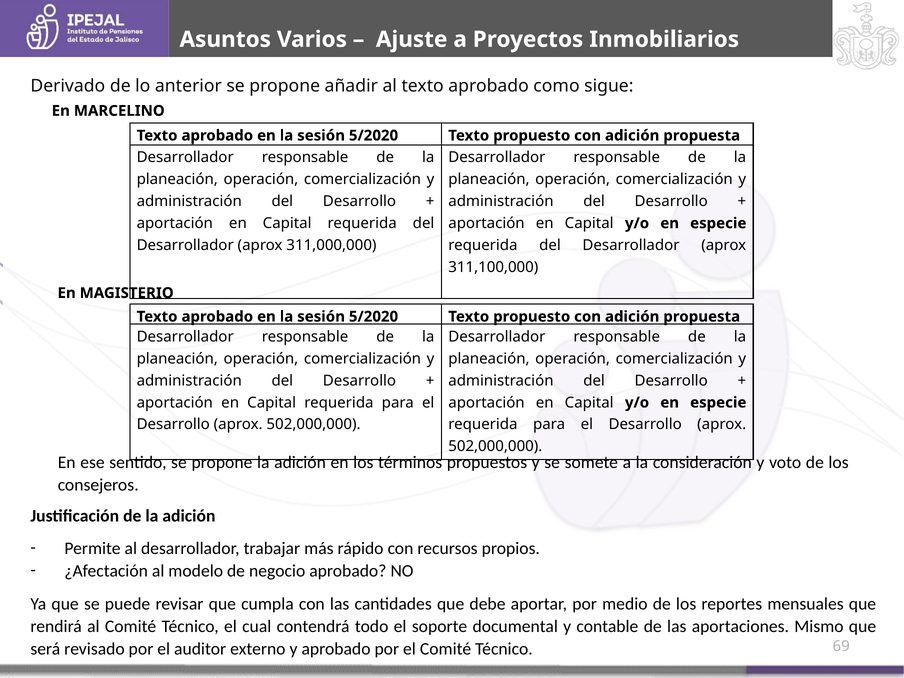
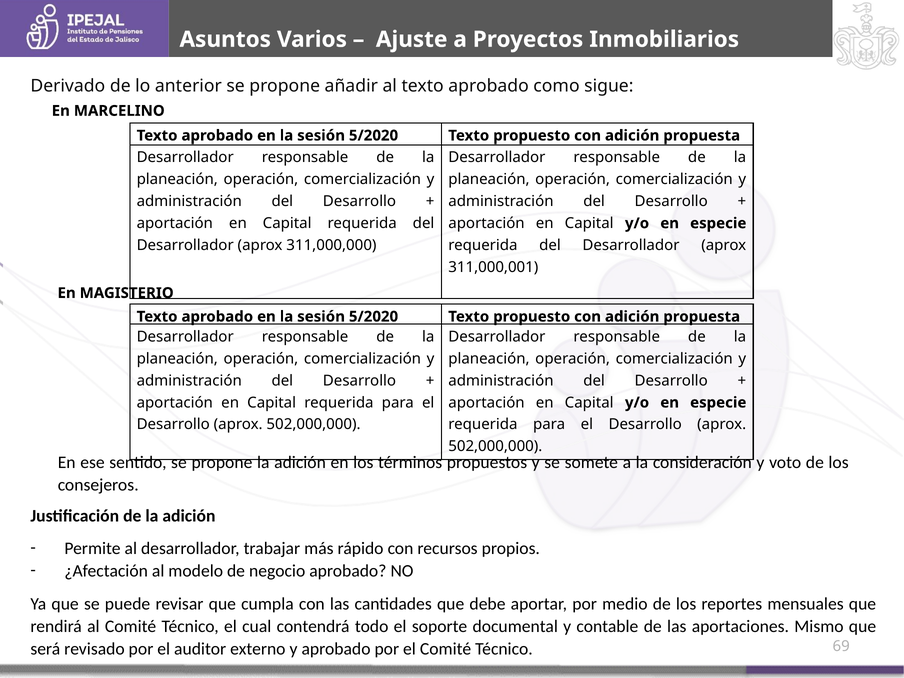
311,100,000: 311,100,000 -> 311,000,001
